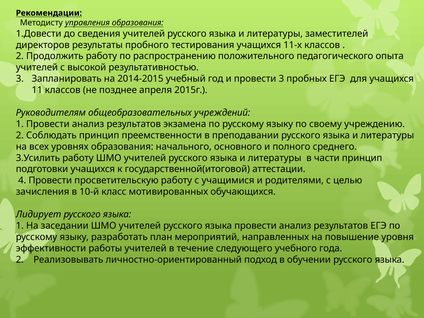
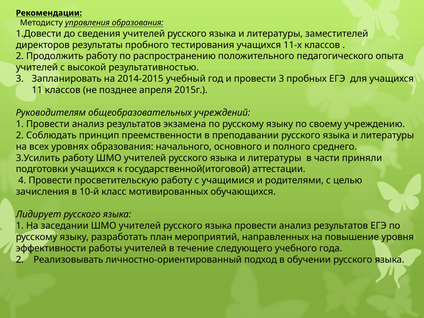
части принцип: принцип -> приняли
